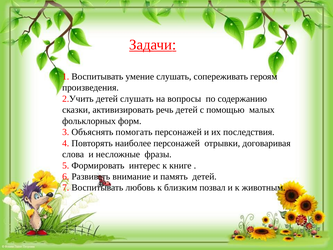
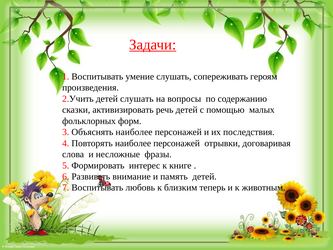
Объяснять помогать: помогать -> наиболее
позвал: позвал -> теперь
